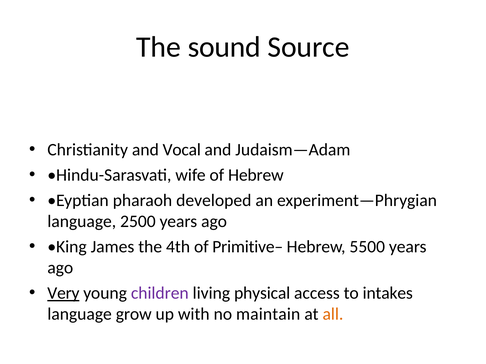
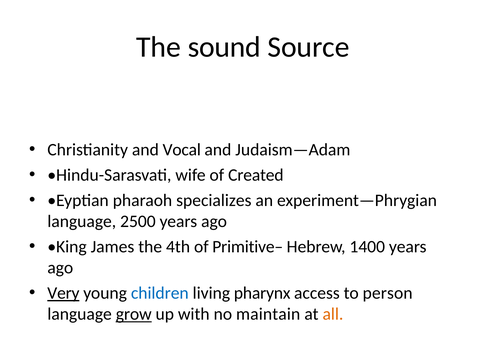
of Hebrew: Hebrew -> Created
developed: developed -> specializes
5500: 5500 -> 1400
children colour: purple -> blue
physical: physical -> pharynx
intakes: intakes -> person
grow underline: none -> present
